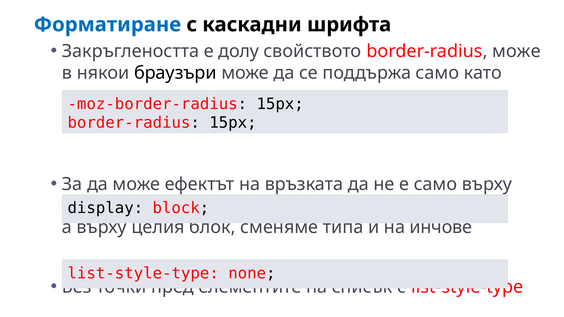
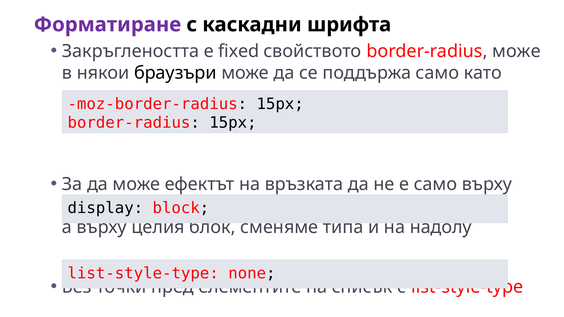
Форматиране colour: blue -> purple
долу: долу -> fixed
инчове: инчове -> надолу
